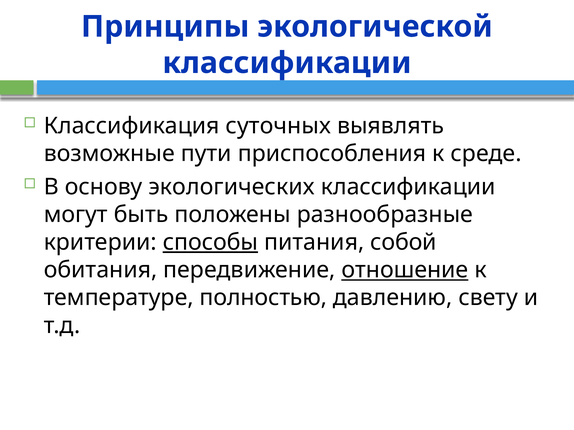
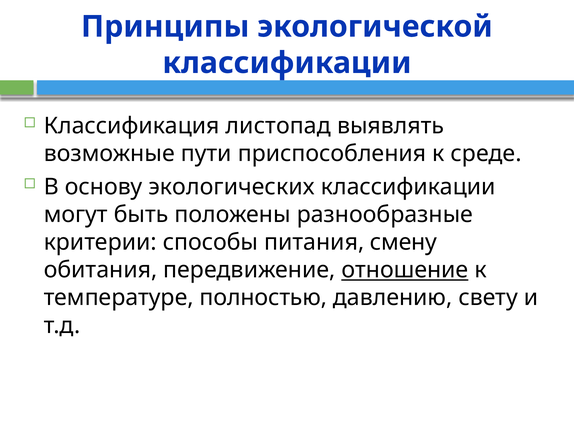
суточных: суточных -> листопад
способы underline: present -> none
собой: собой -> смену
